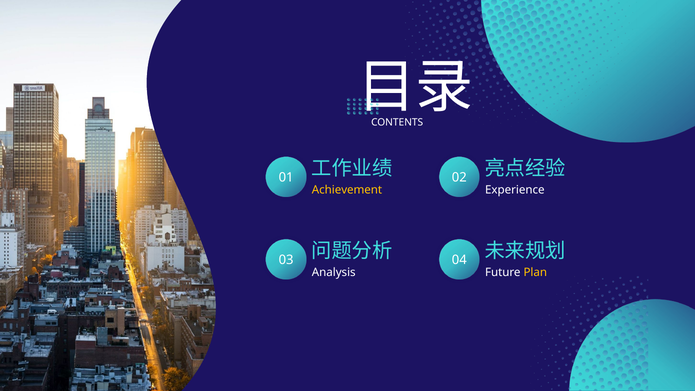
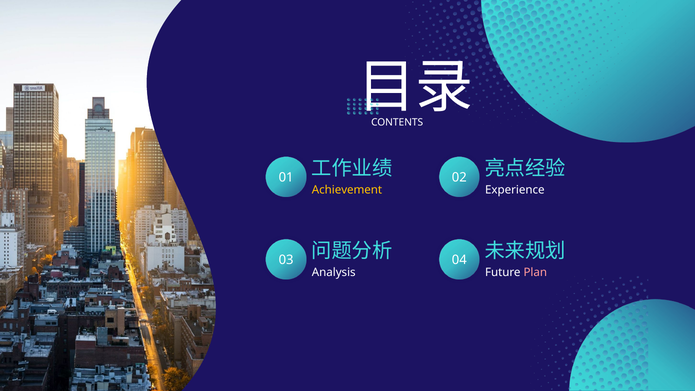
Plan colour: yellow -> pink
